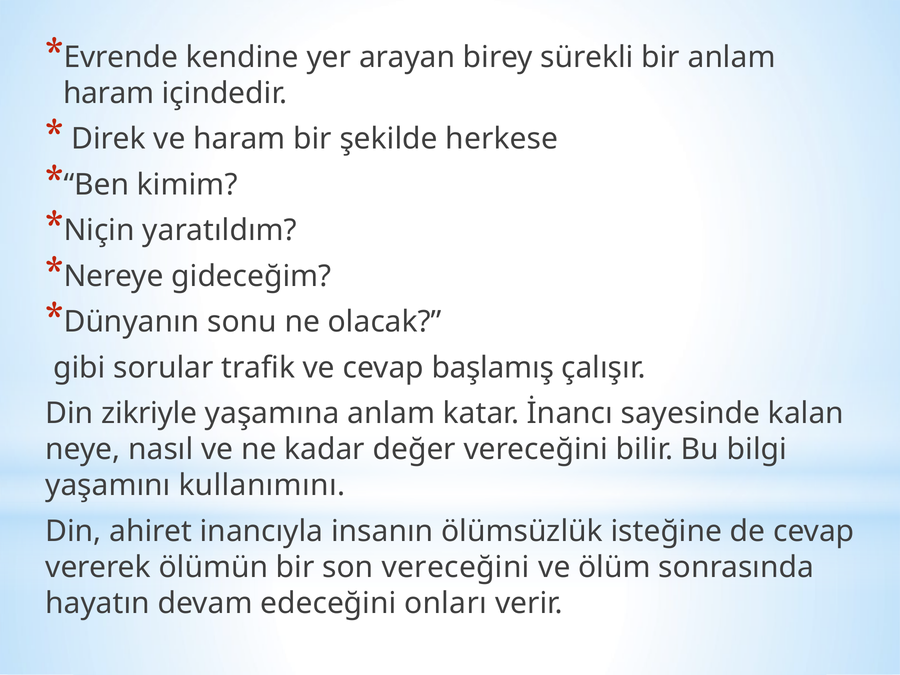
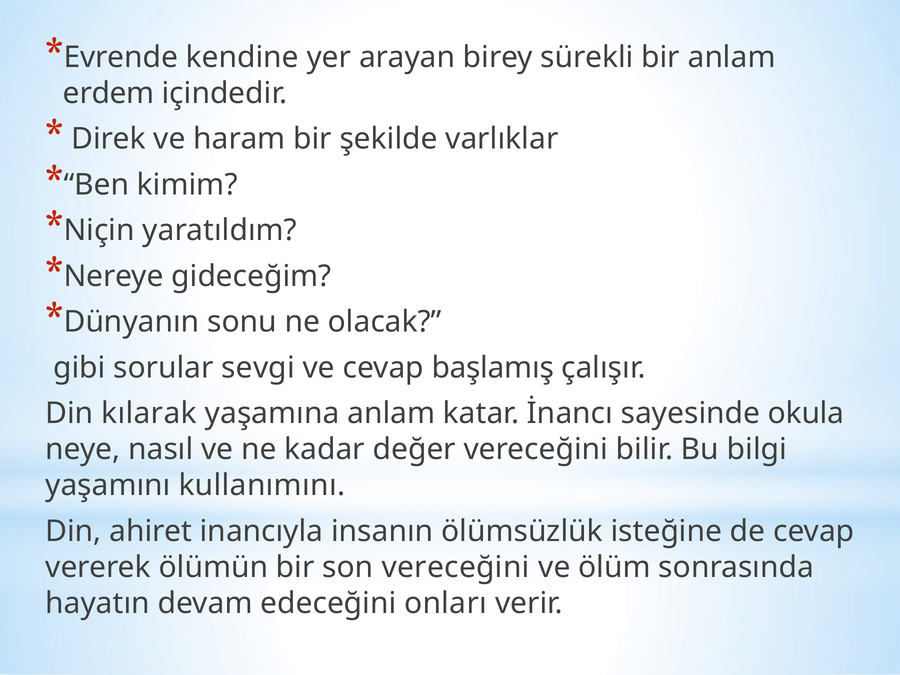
haram at (109, 93): haram -> erdem
herkese: herkese -> varlıklar
trafik: trafik -> sevgi
zikriyle: zikriyle -> kılarak
kalan: kalan -> okula
